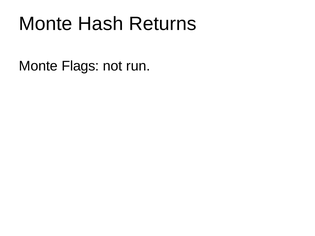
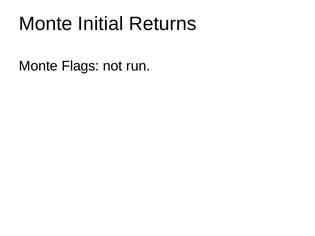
Hash: Hash -> Initial
